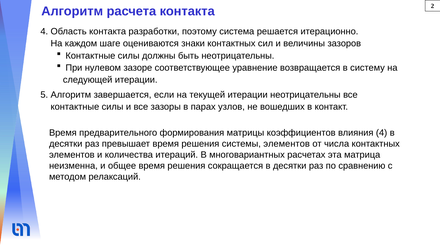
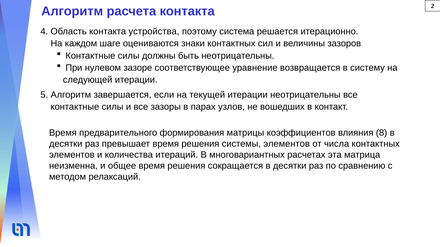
разработки: разработки -> устройства
влияния 4: 4 -> 8
